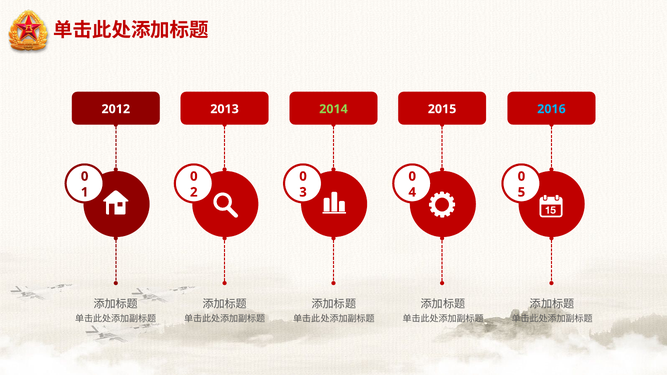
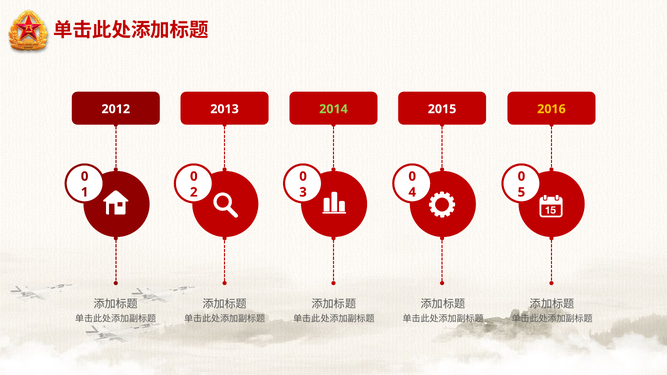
2016 colour: light blue -> yellow
